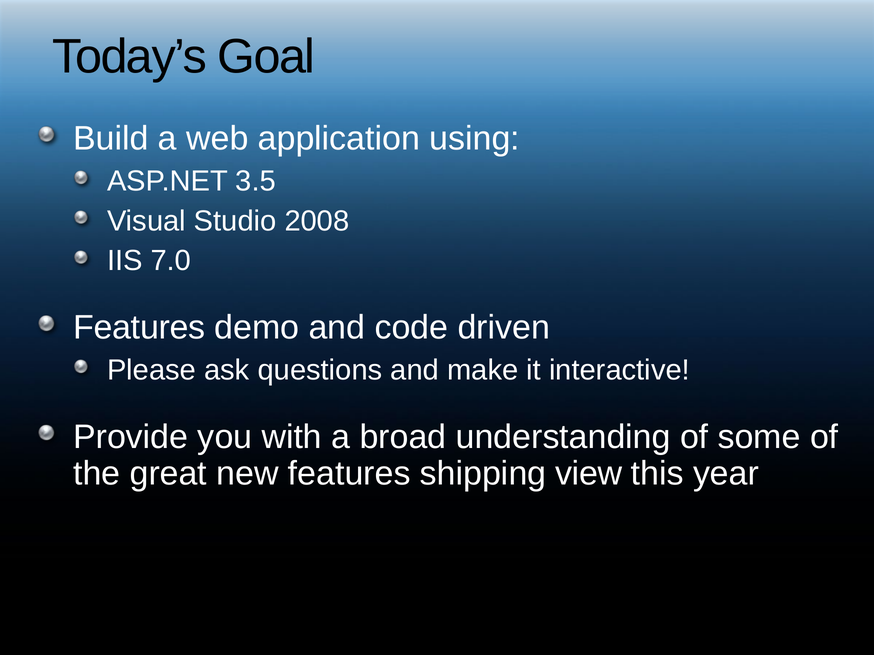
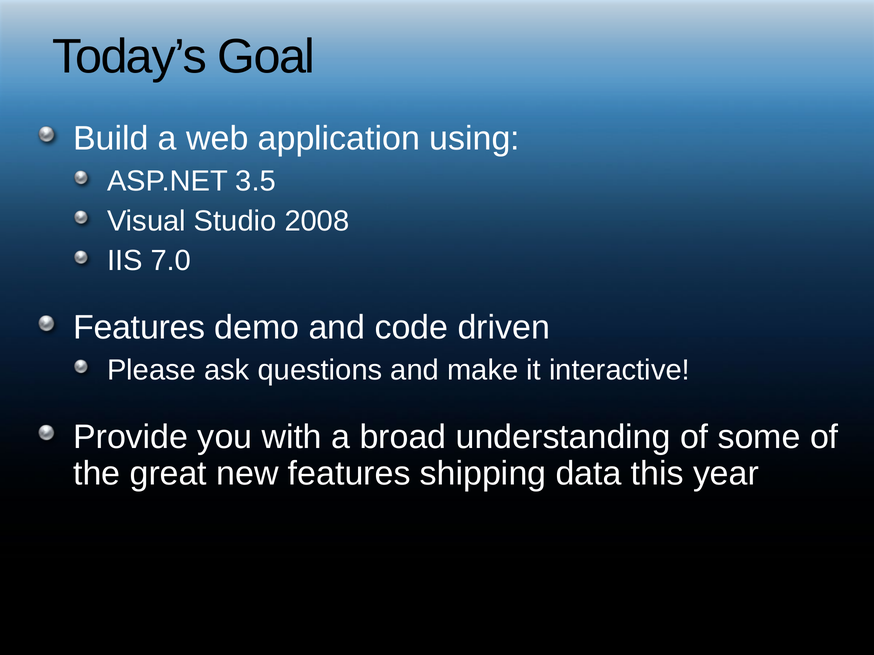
view: view -> data
